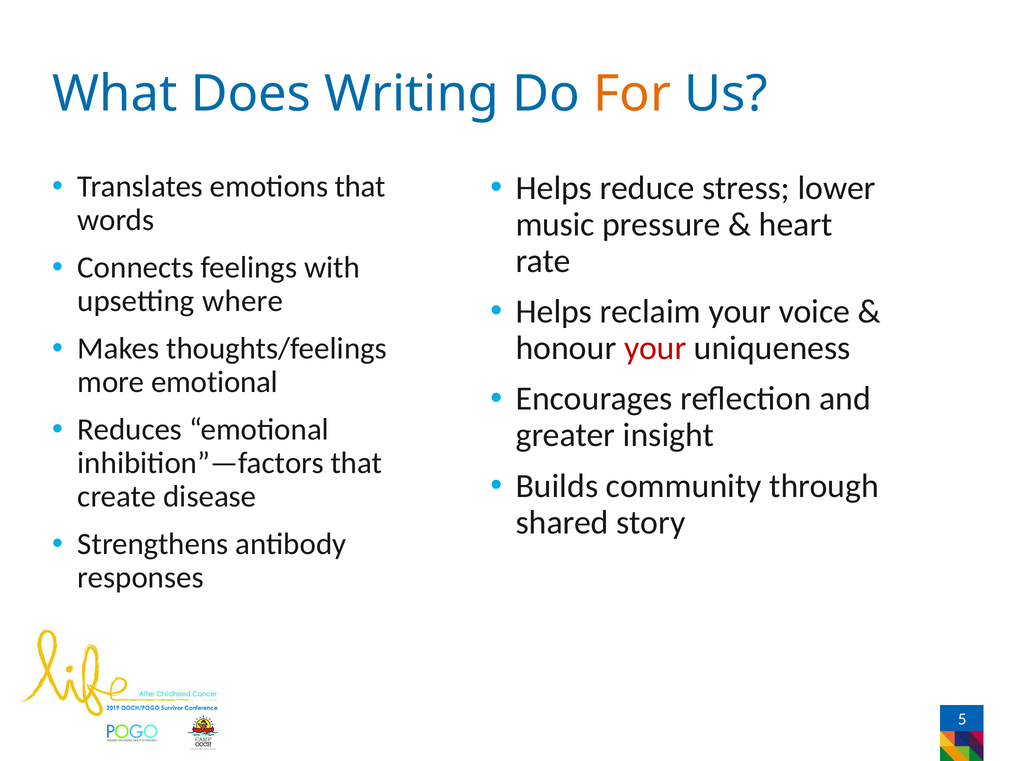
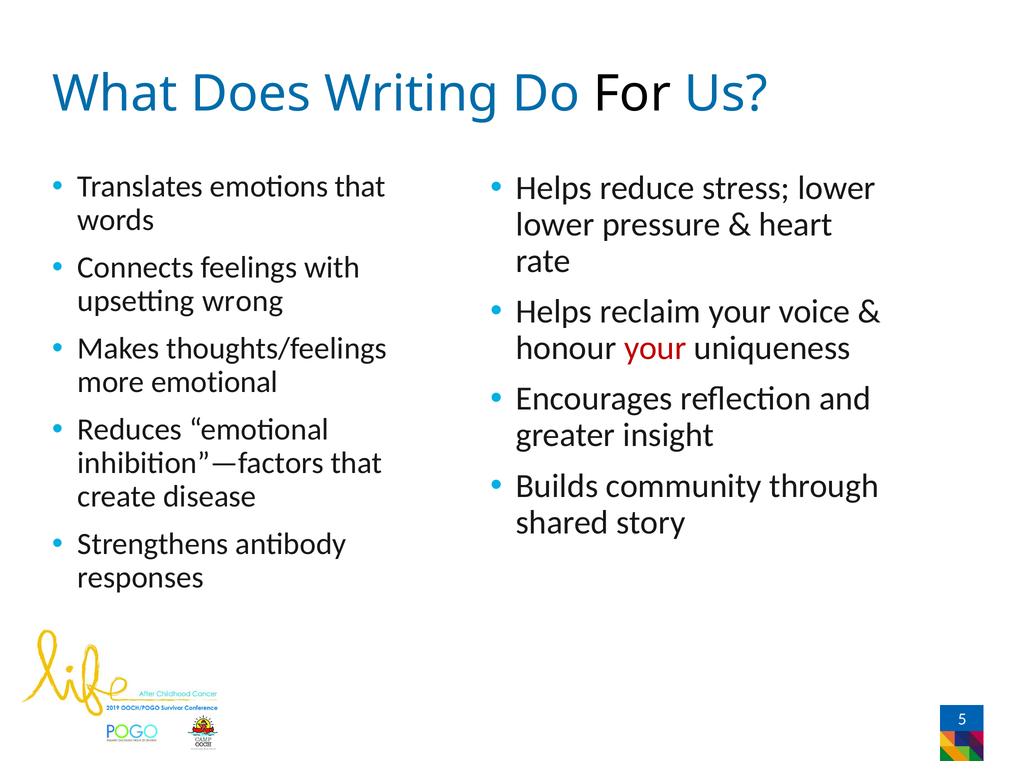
For colour: orange -> black
music at (555, 225): music -> lower
where: where -> wrong
